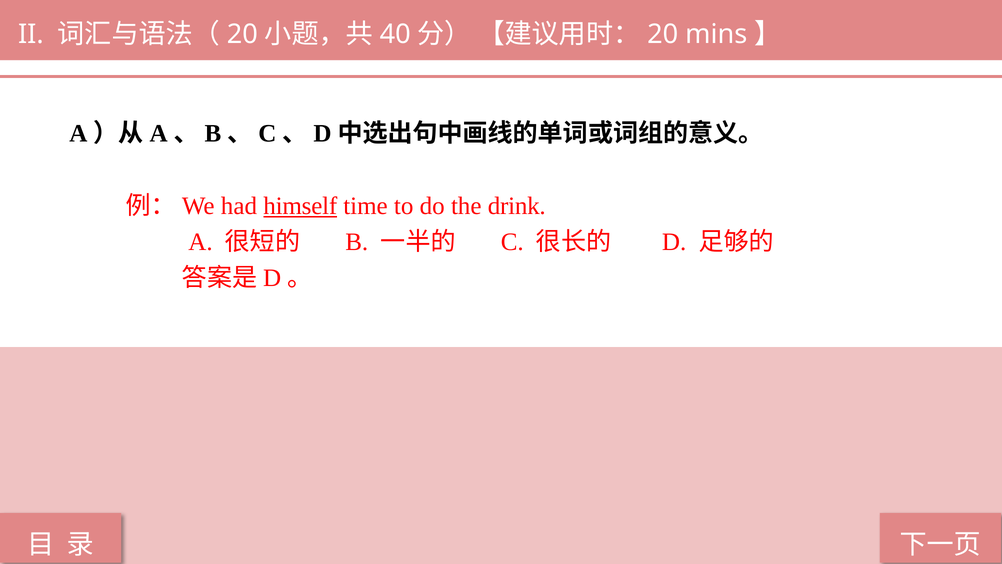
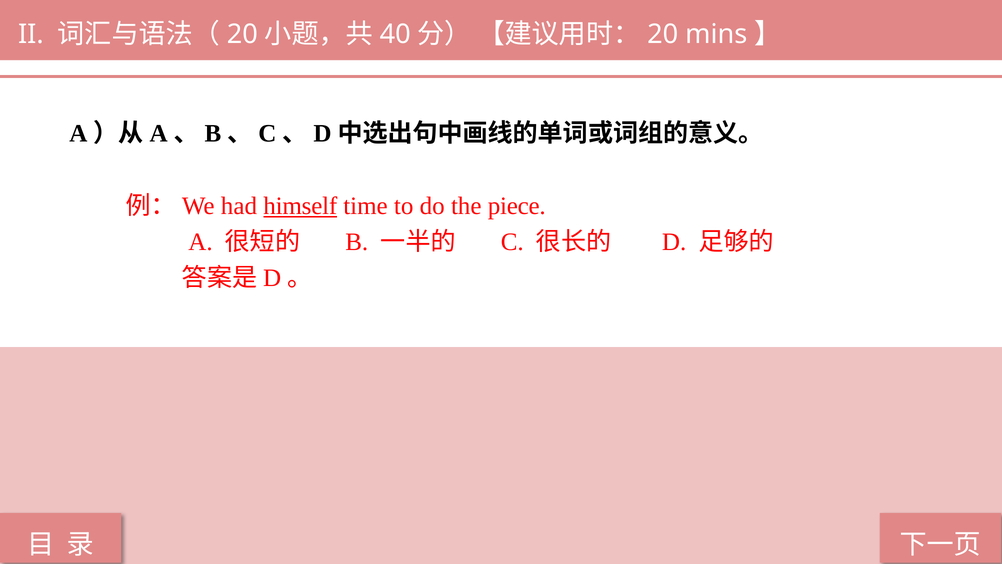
drink: drink -> piece
